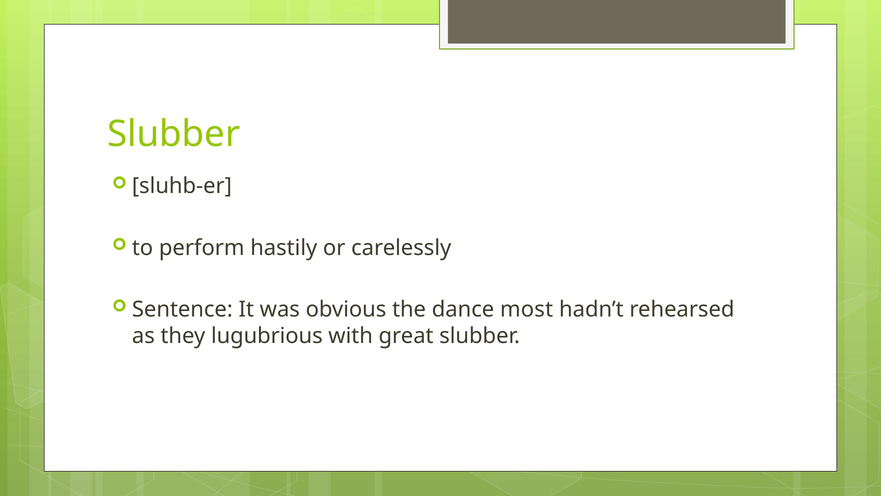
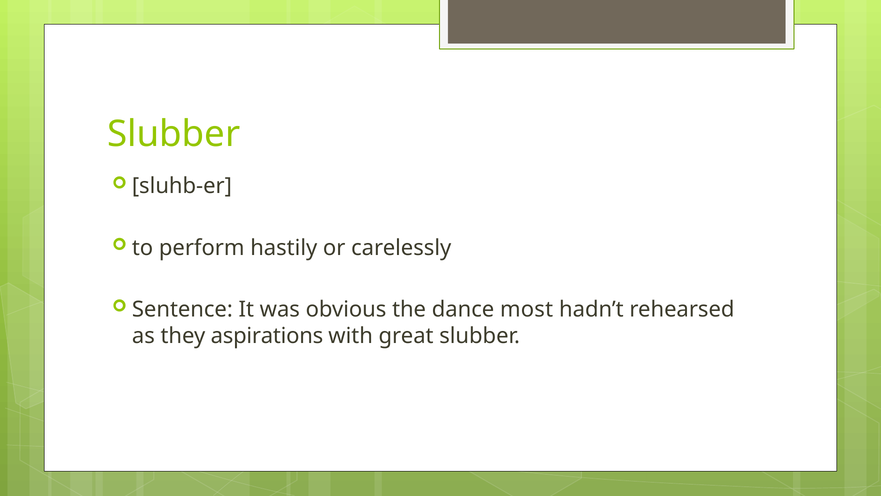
lugubrious: lugubrious -> aspirations
